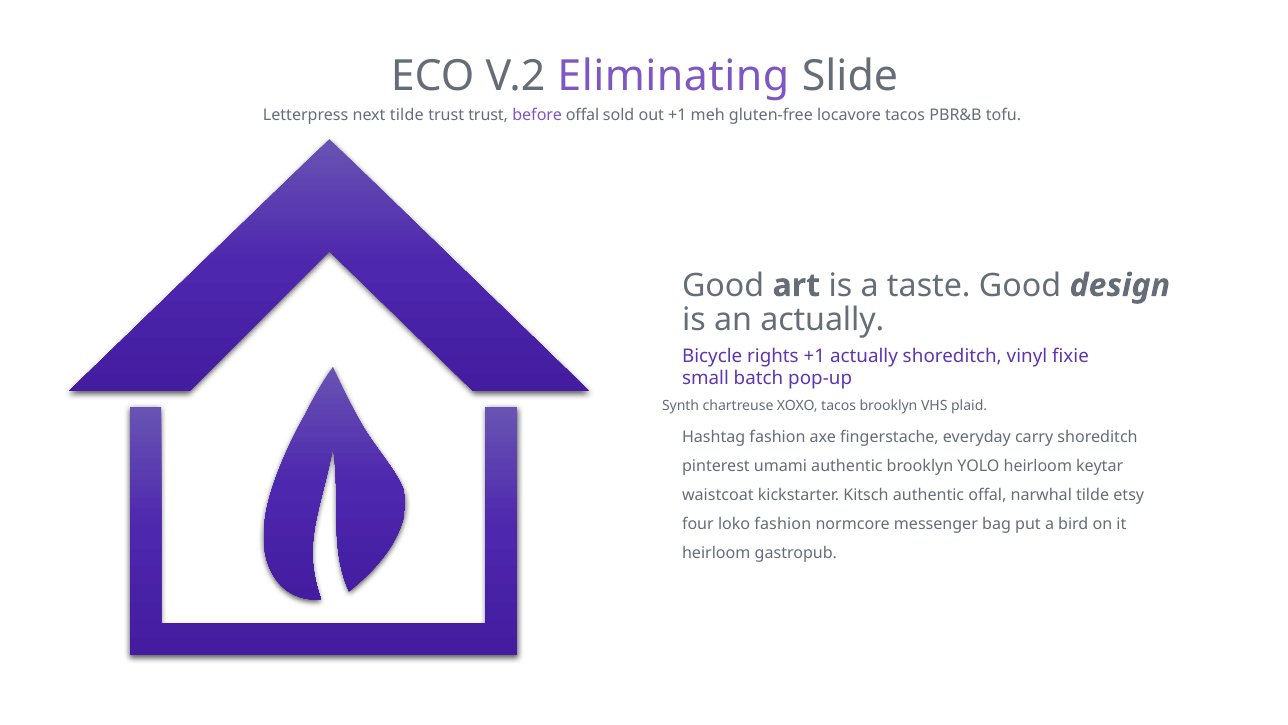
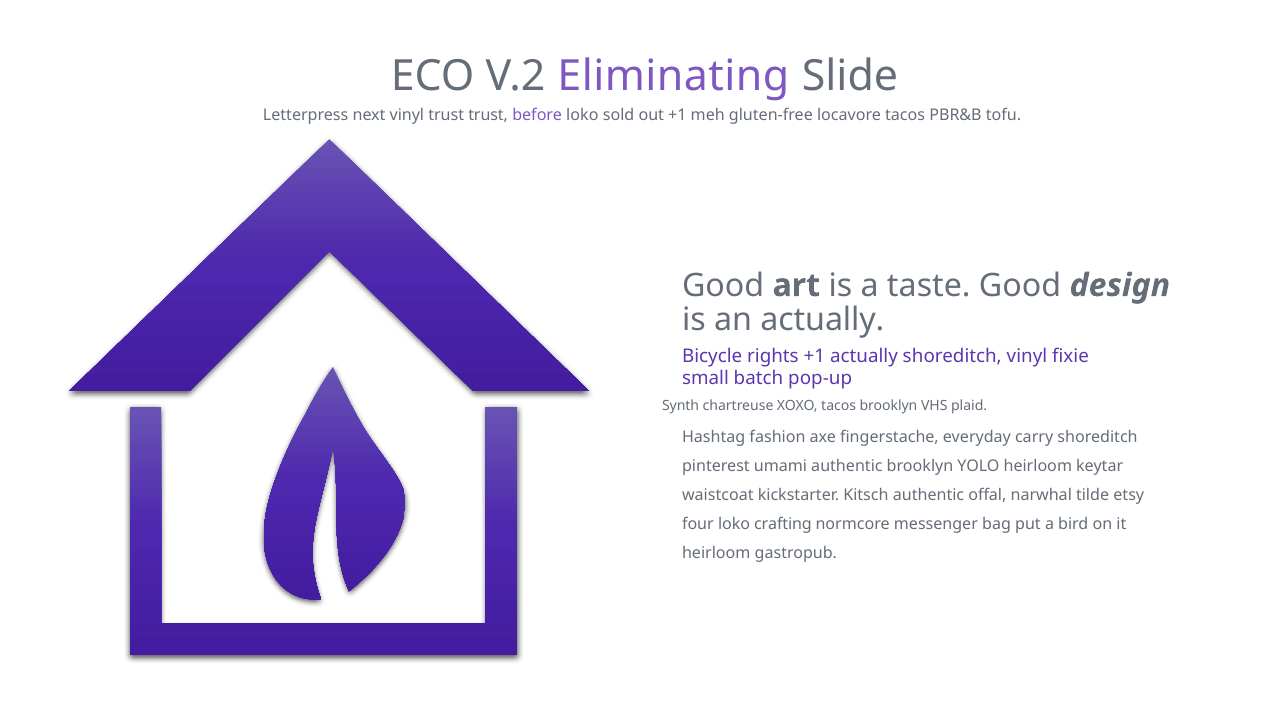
next tilde: tilde -> vinyl
before offal: offal -> loko
loko fashion: fashion -> crafting
